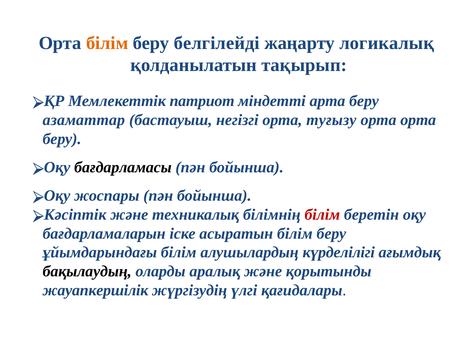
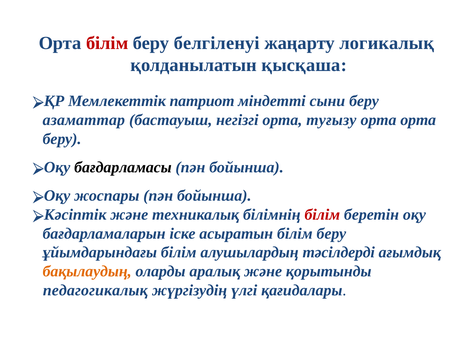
білім at (107, 43) colour: orange -> red
белгілейді: белгілейді -> белгіленуі
тақырып: тақырып -> қысқаша
арта: арта -> сыни
күрделілігі: күрделілігі -> тәсілдерді
бақылаудың colour: black -> orange
жауапкершілік: жауапкершілік -> педагогикалық
